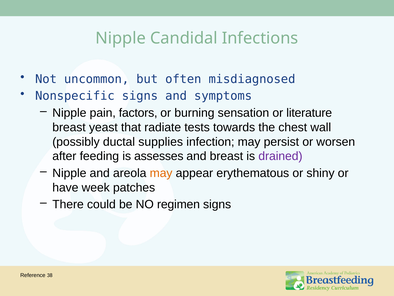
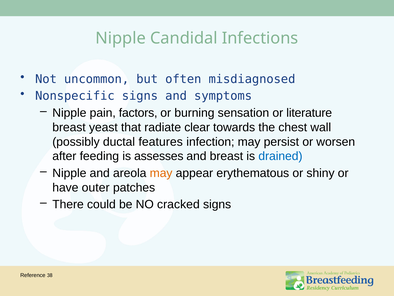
tests: tests -> clear
supplies: supplies -> features
drained colour: purple -> blue
week: week -> outer
regimen: regimen -> cracked
